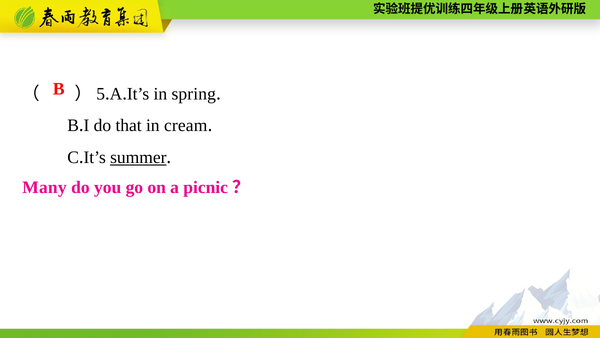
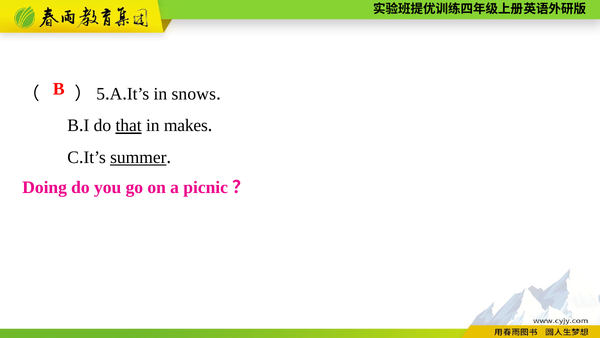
spring: spring -> snows
that underline: none -> present
cream: cream -> makes
Many: Many -> Doing
